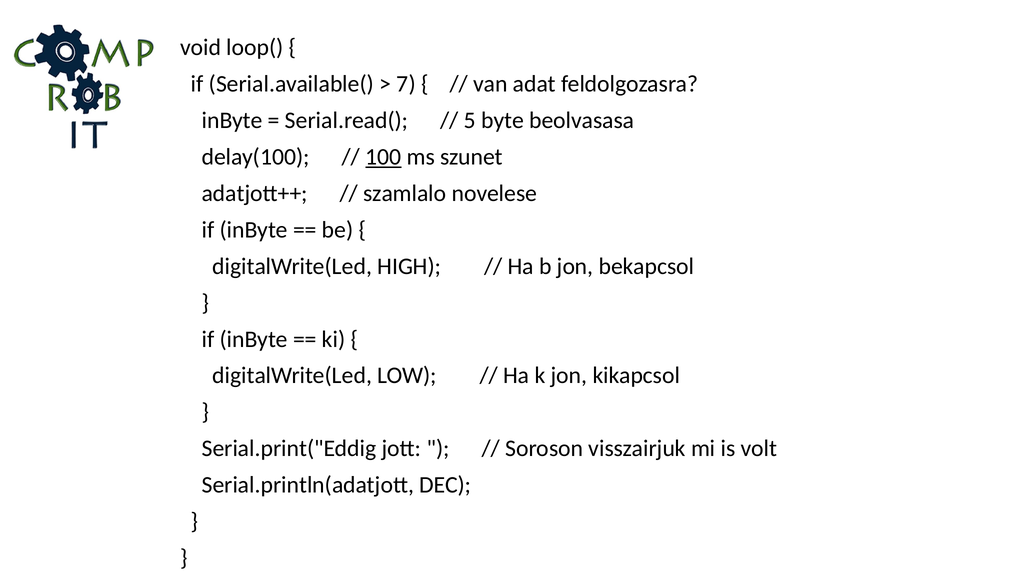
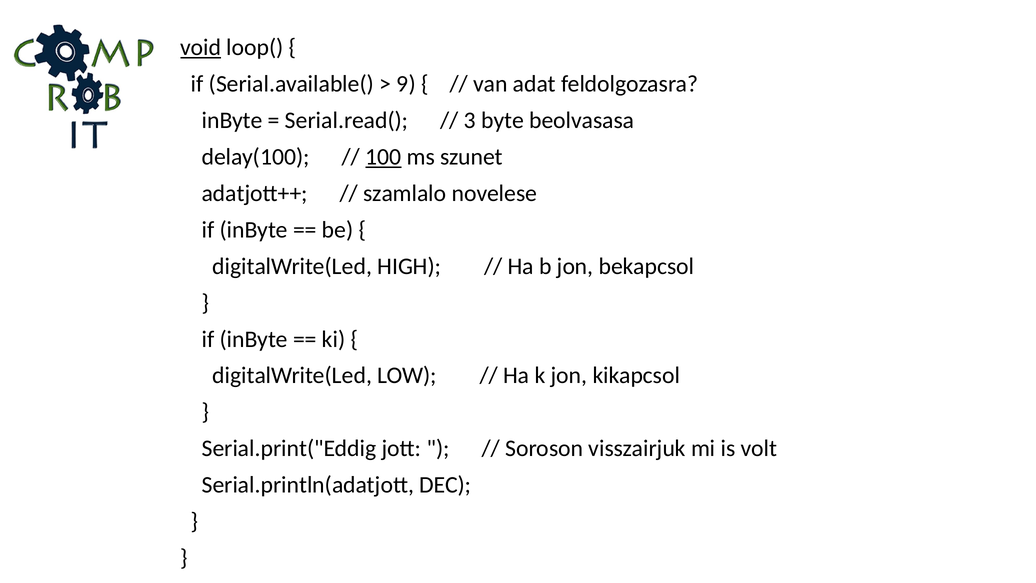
void underline: none -> present
7: 7 -> 9
5: 5 -> 3
